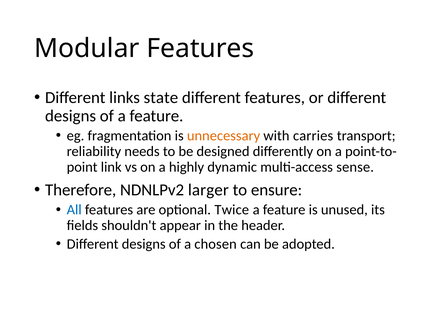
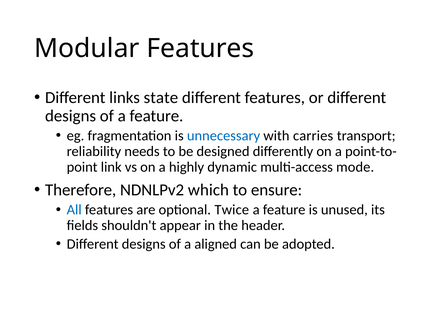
unnecessary colour: orange -> blue
sense: sense -> mode
larger: larger -> which
chosen: chosen -> aligned
